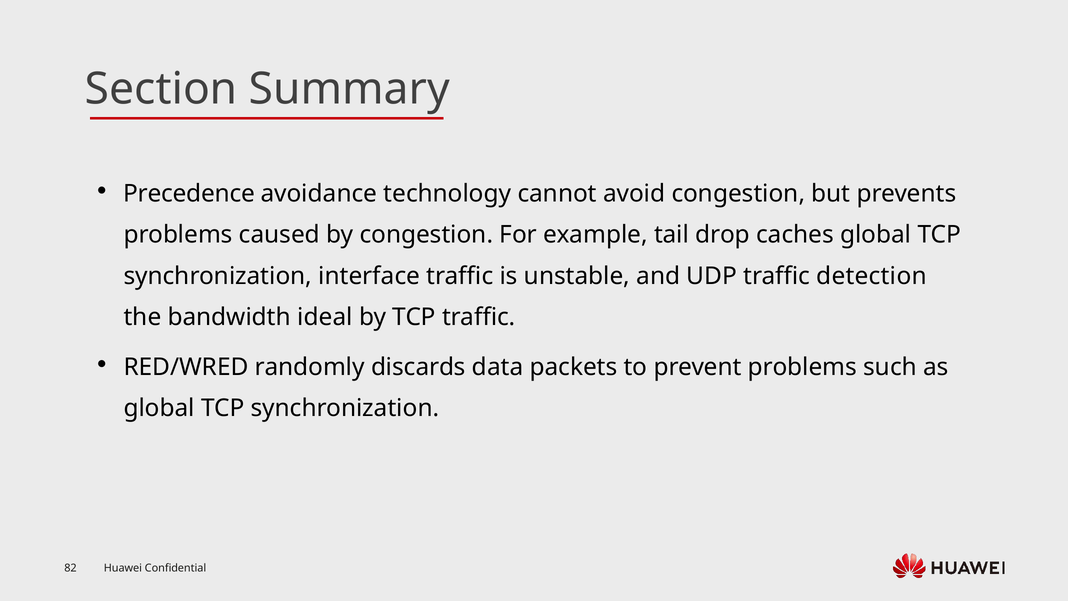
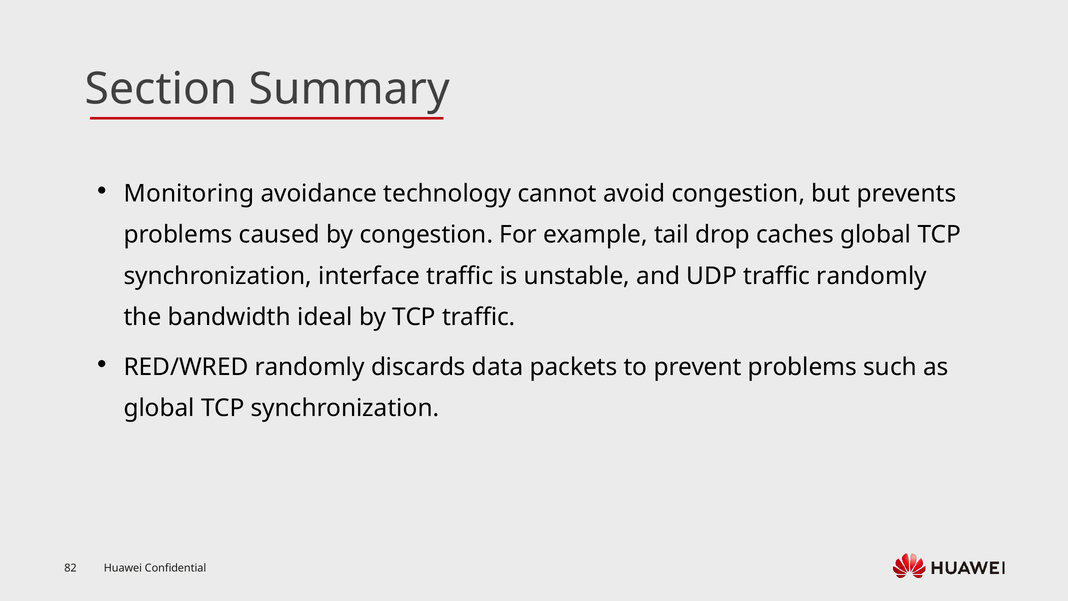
Precedence: Precedence -> Monitoring
traffic detection: detection -> randomly
